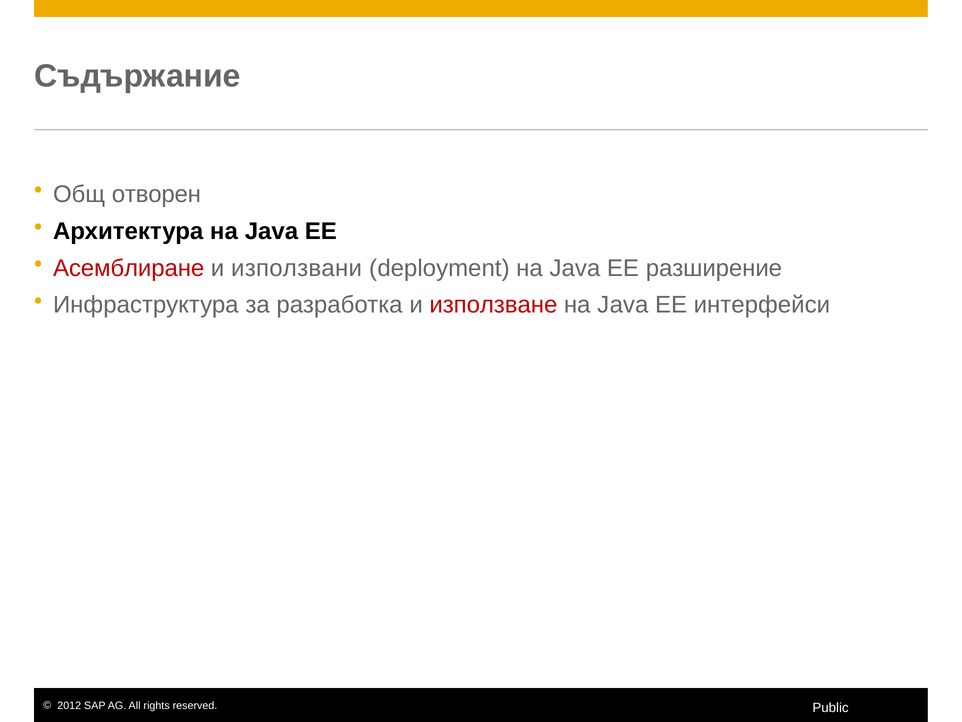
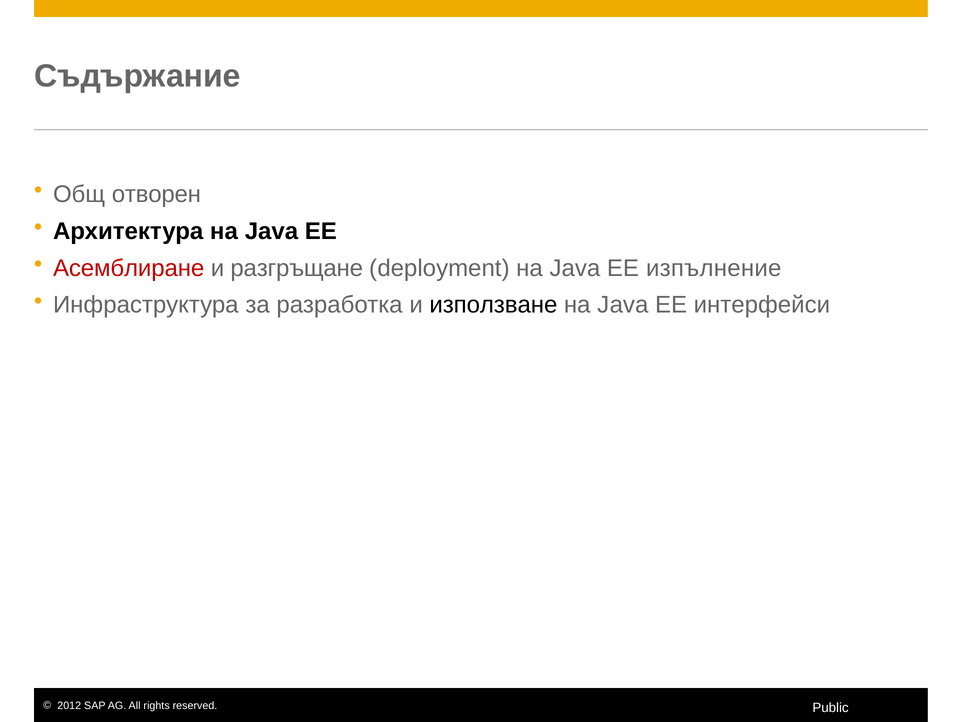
използвани: използвани -> разгръщане
разширение: разширение -> изпълнение
използване colour: red -> black
